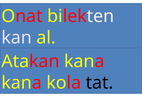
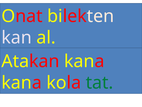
tat colour: black -> green
